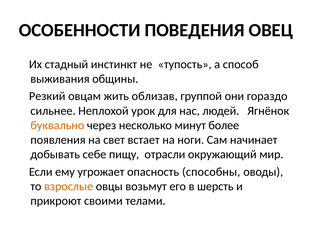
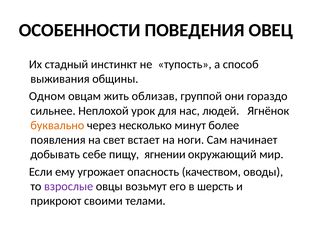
Резкий: Резкий -> Одном
отрасли: отрасли -> ягнении
способны: способны -> качеством
взрослые colour: orange -> purple
